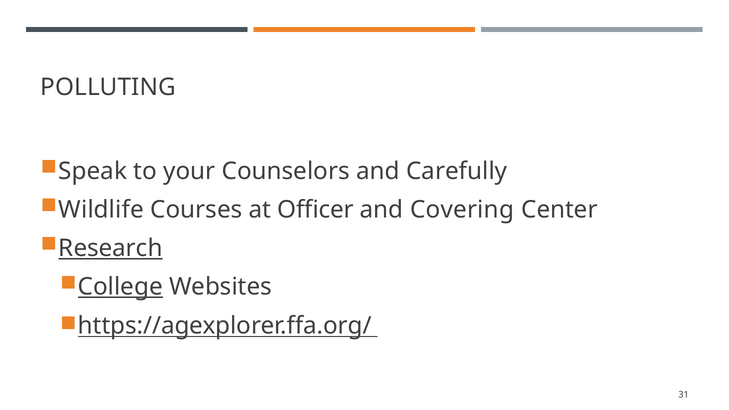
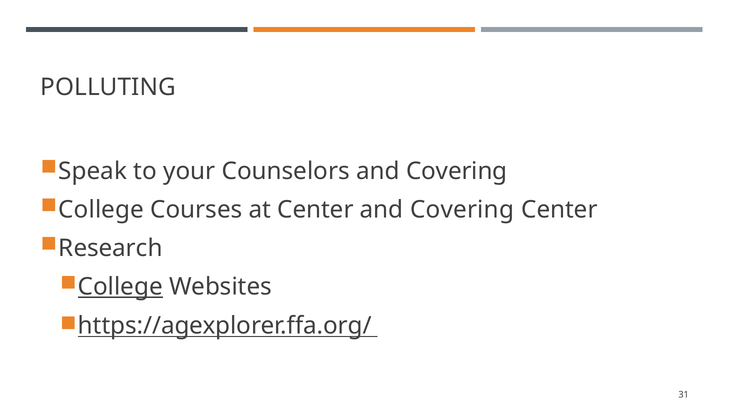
Counselors and Carefully: Carefully -> Covering
Wildlife at (101, 210): Wildlife -> College
at Officer: Officer -> Center
Research underline: present -> none
